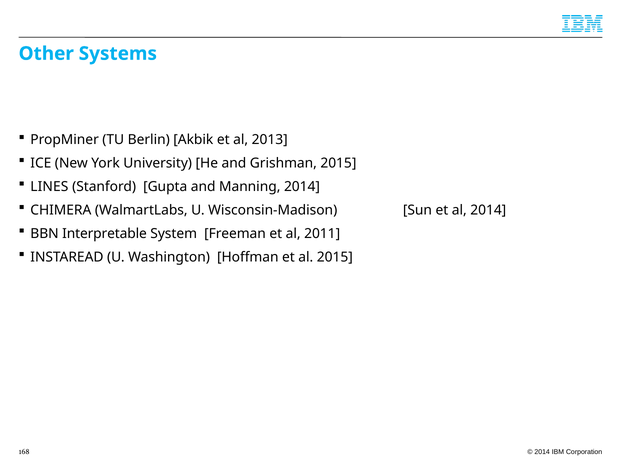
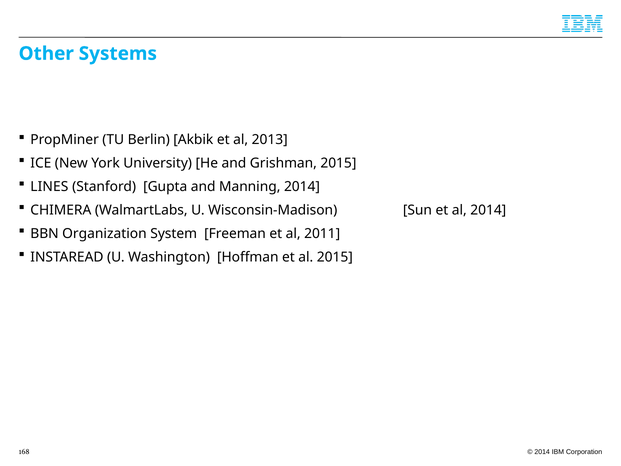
Interpretable: Interpretable -> Organization
